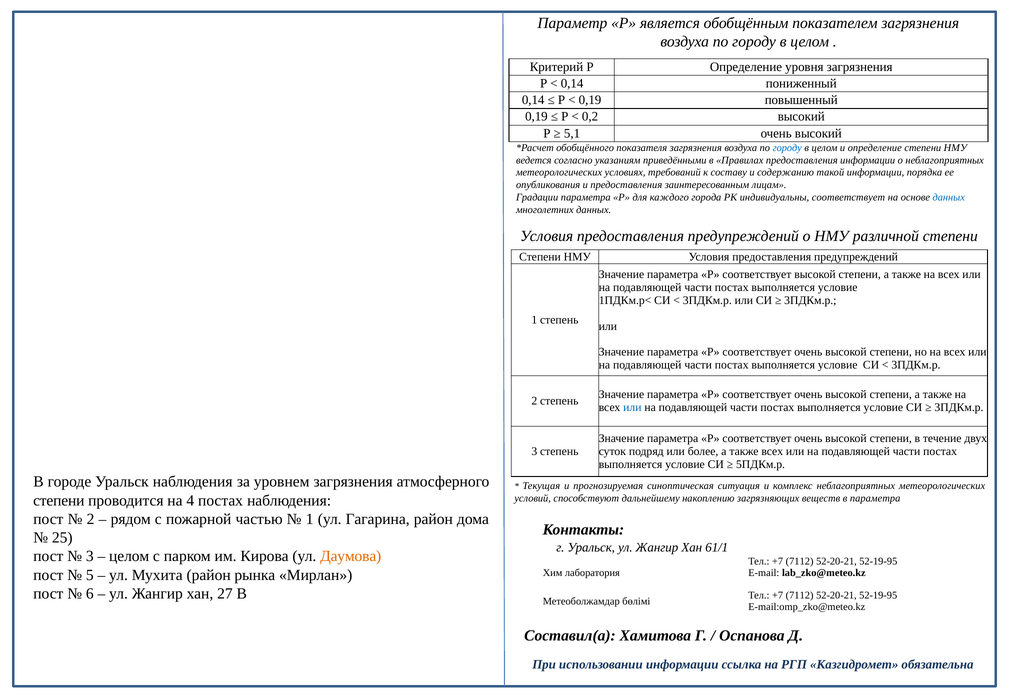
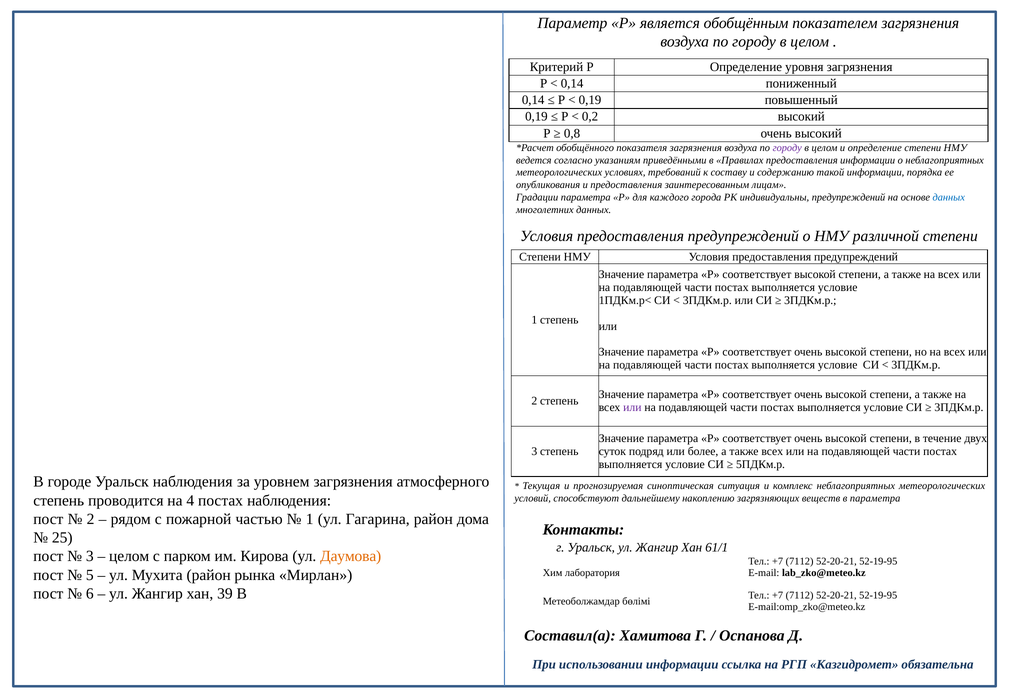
5,1: 5,1 -> 0,8
городу at (787, 148) colour: blue -> purple
индивидуальны соответствует: соответствует -> предупреждений
или at (632, 408) colour: blue -> purple
степени at (59, 501): степени -> степень
27: 27 -> 39
